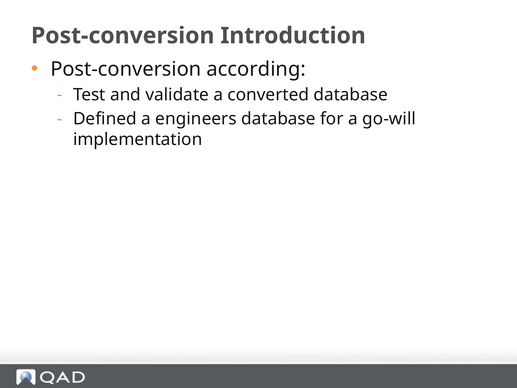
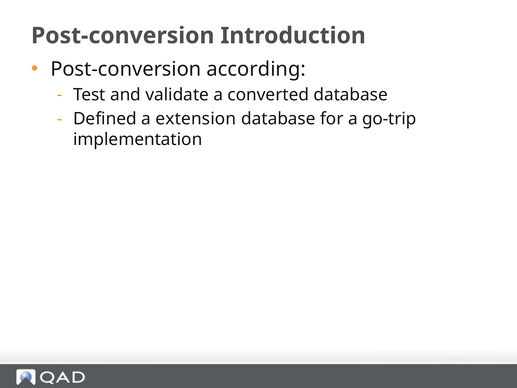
engineers: engineers -> extension
go-will: go-will -> go-trip
